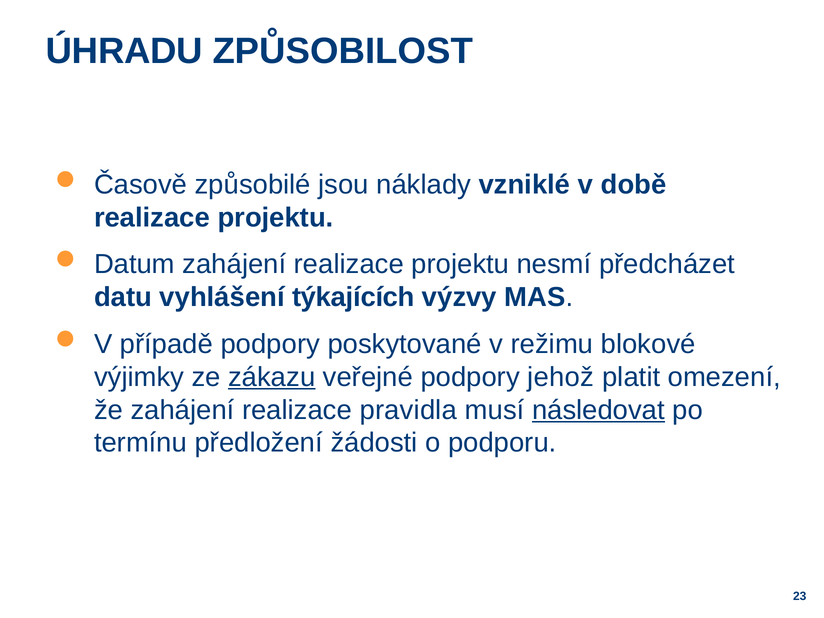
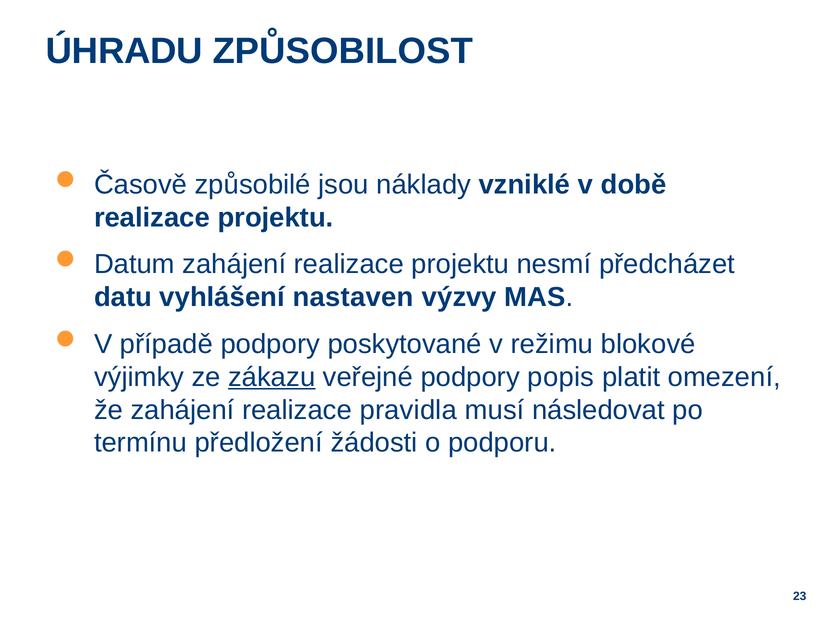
týkajících: týkajících -> nastaven
jehož: jehož -> popis
následovat underline: present -> none
